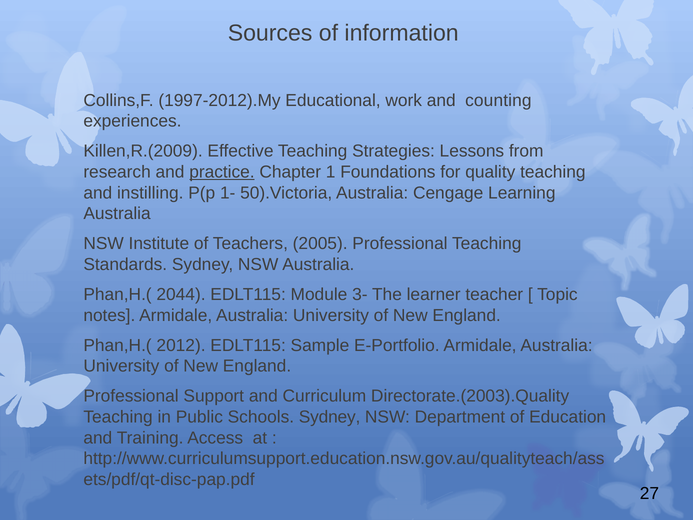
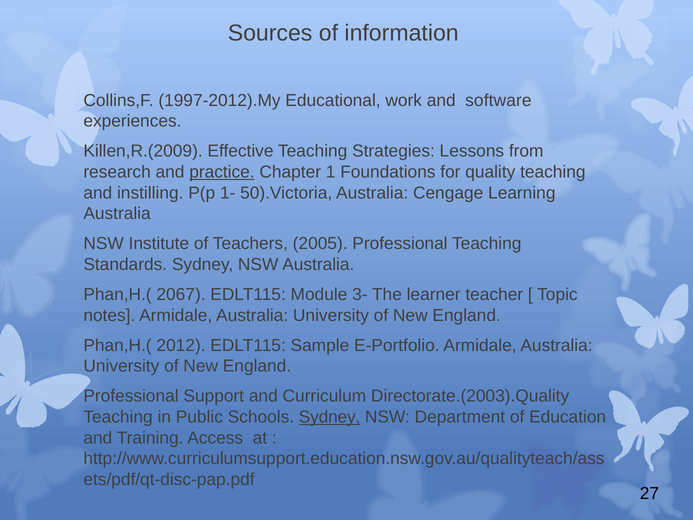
counting: counting -> software
2044: 2044 -> 2067
Sydney at (330, 417) underline: none -> present
